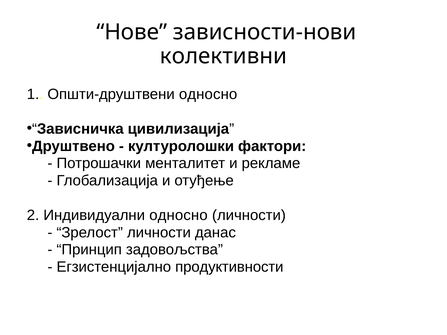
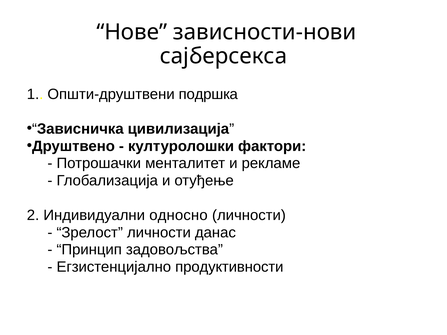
колективни: колективни -> сајберсекса
Општи-друштвени односно: односно -> подршка
